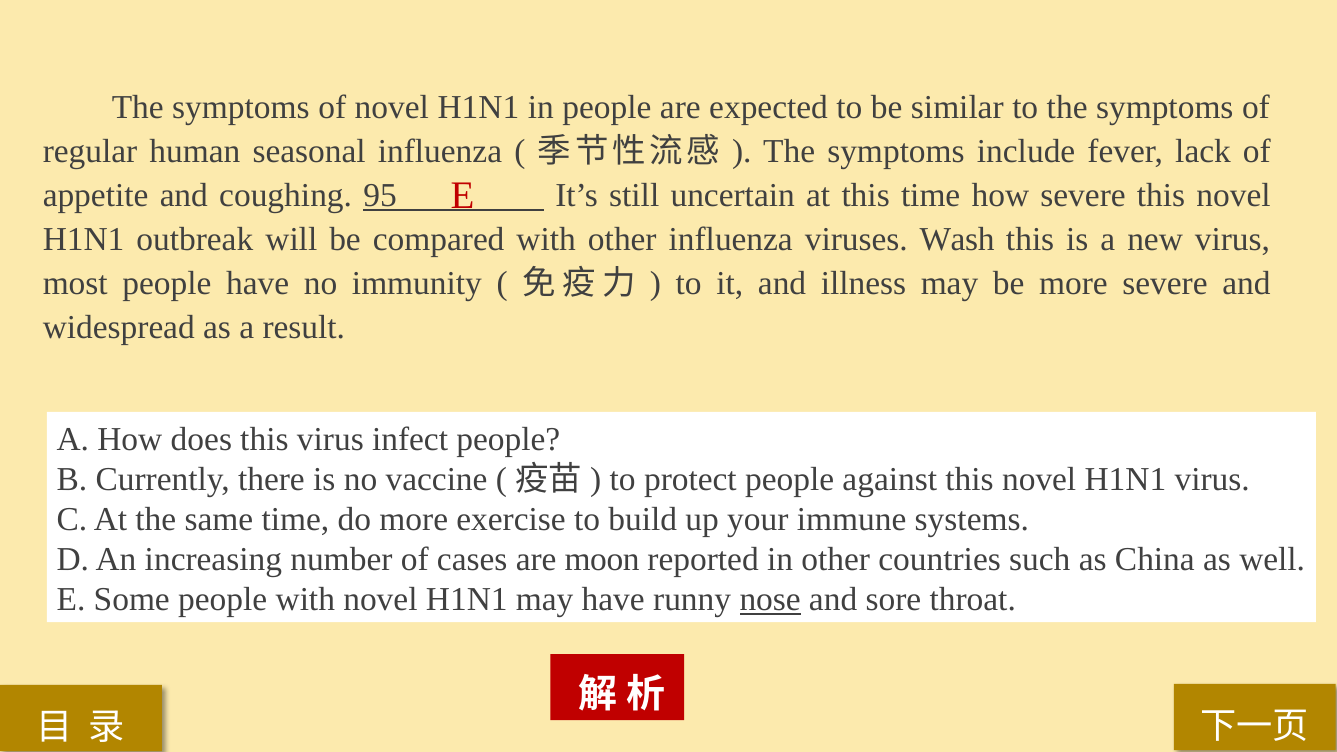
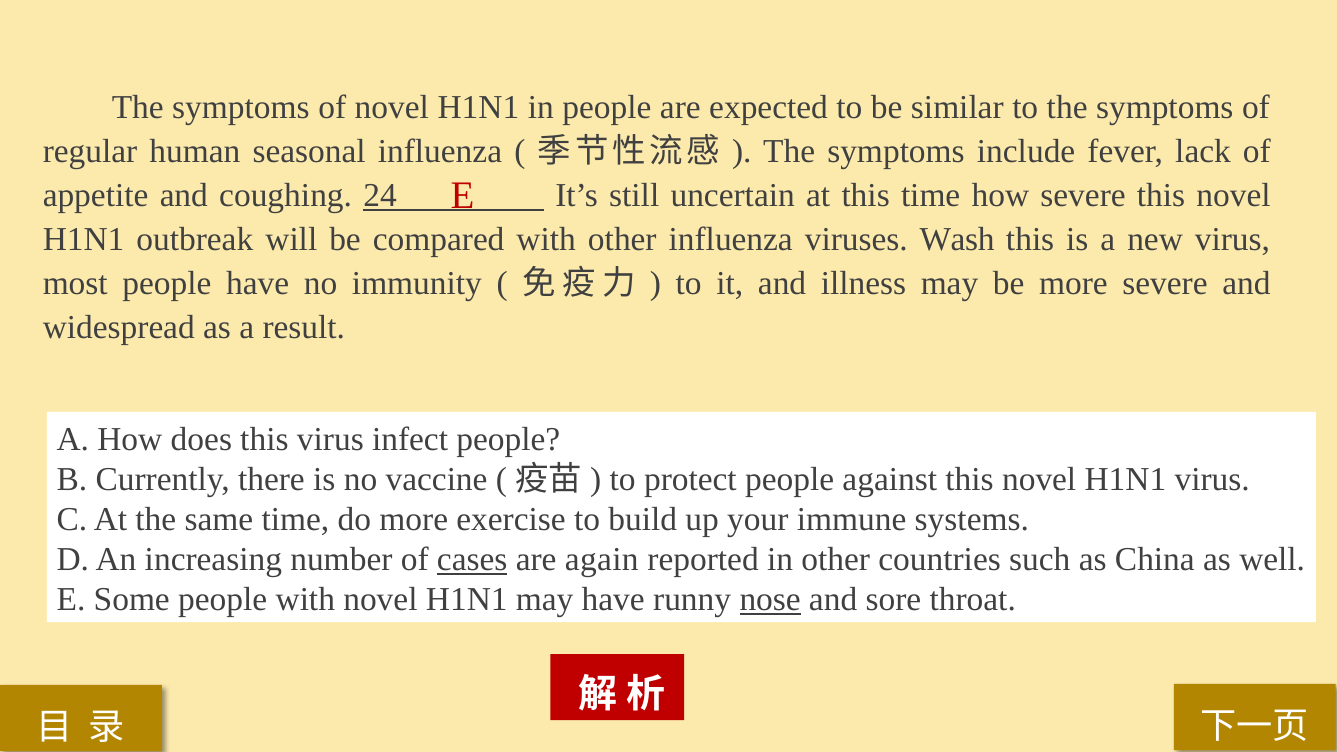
95: 95 -> 24
cases underline: none -> present
moon: moon -> again
